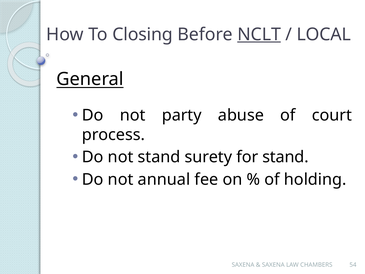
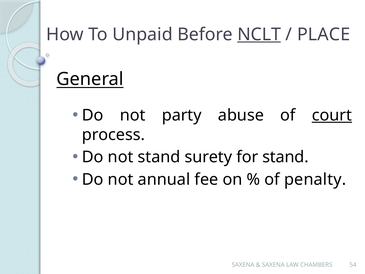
Closing: Closing -> Unpaid
LOCAL: LOCAL -> PLACE
court underline: none -> present
holding: holding -> penalty
